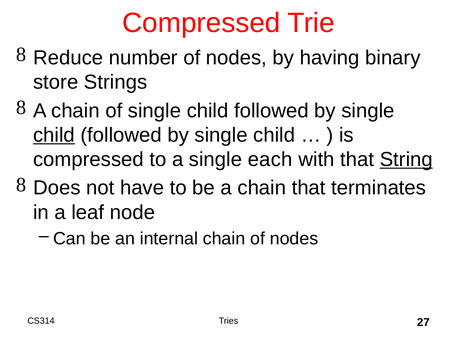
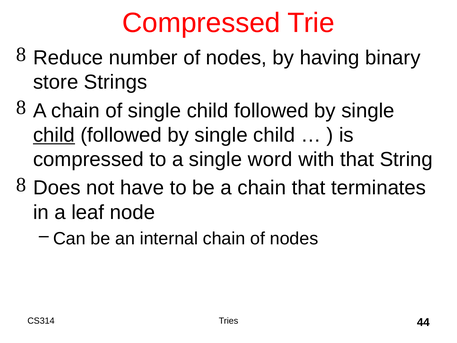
each: each -> word
String underline: present -> none
27: 27 -> 44
